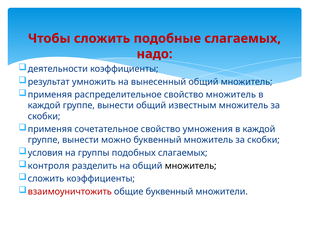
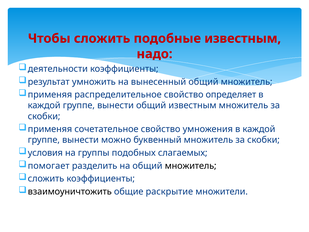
подобные слагаемых: слагаемых -> известным
свойство множитель: множитель -> определяет
контроля: контроля -> помогает
взаимоуничтожить colour: red -> black
общие буквенный: буквенный -> раскрытие
